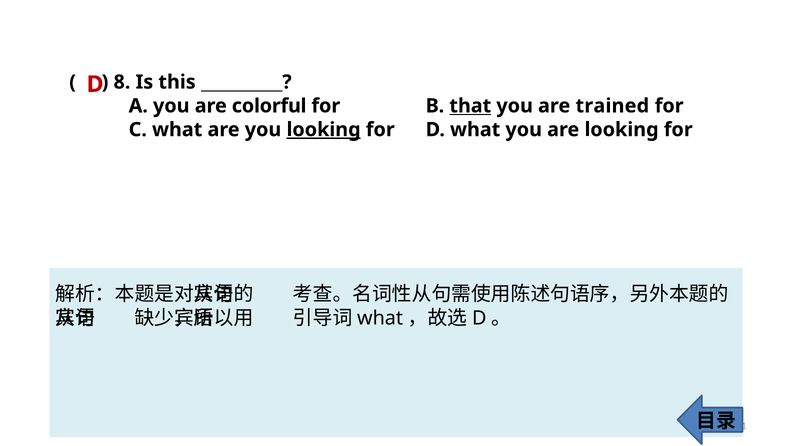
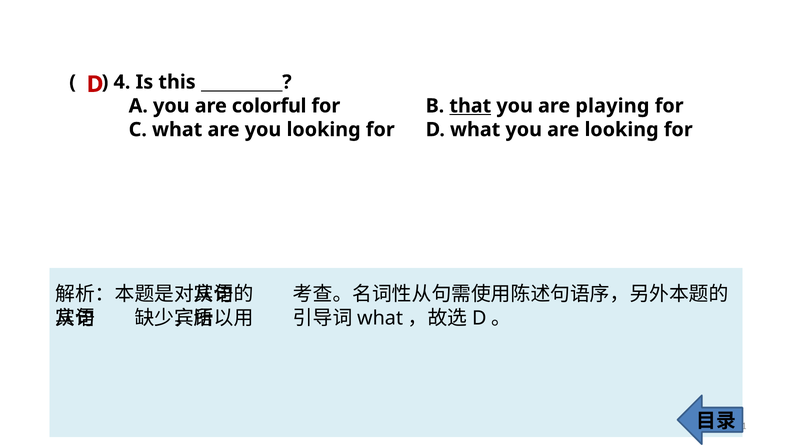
8: 8 -> 4
trained: trained -> playing
looking at (324, 129) underline: present -> none
